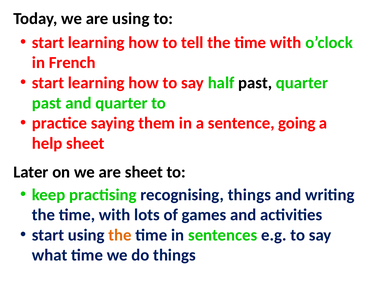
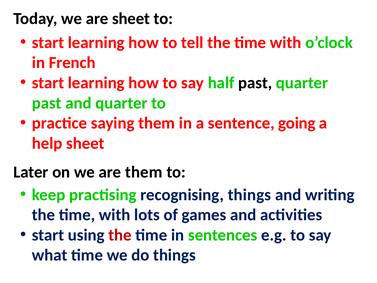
are using: using -> sheet
are sheet: sheet -> them
the at (120, 235) colour: orange -> red
